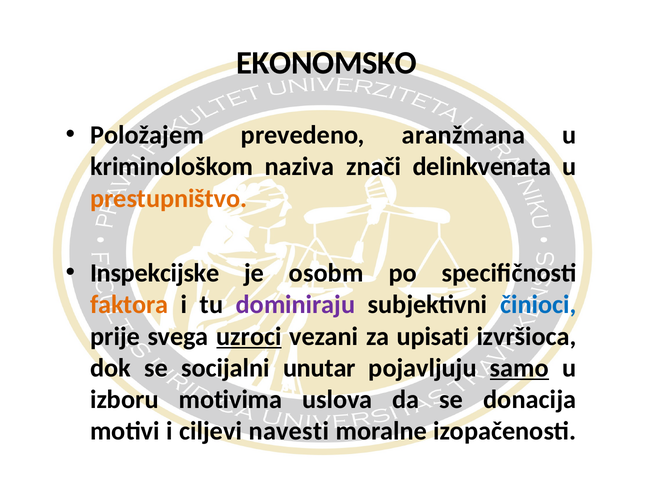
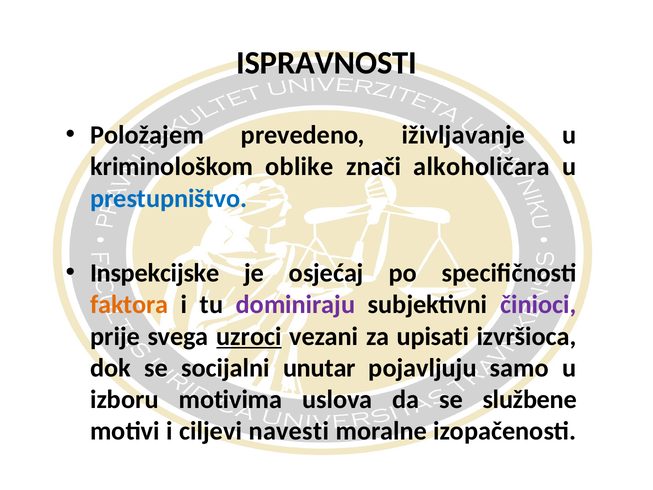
EKONOMSKO: EKONOMSKO -> ISPRAVNOSTI
aranžmana: aranžmana -> iživljavanje
naziva: naziva -> oblike
delinkvenata: delinkvenata -> alkoholičara
prestupništvo colour: orange -> blue
osobm: osobm -> osjećaj
činioci colour: blue -> purple
samo underline: present -> none
donacija: donacija -> službene
